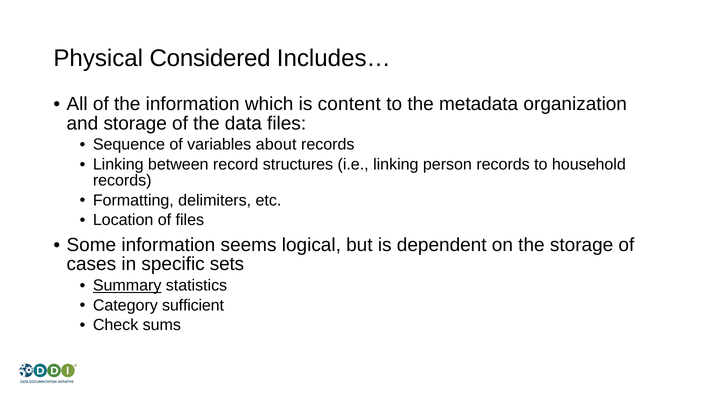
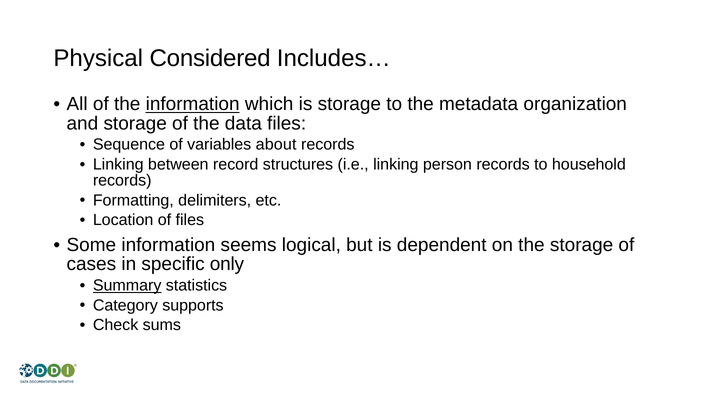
information at (193, 104) underline: none -> present
is content: content -> storage
sets: sets -> only
sufficient: sufficient -> supports
